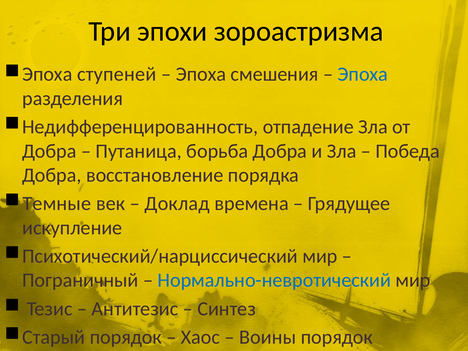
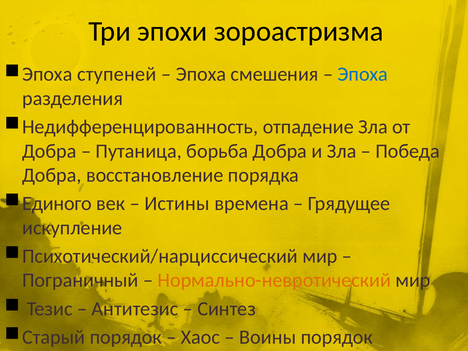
Темные: Темные -> Единого
Доклад: Доклад -> Истины
Нормально-невротический colour: blue -> orange
